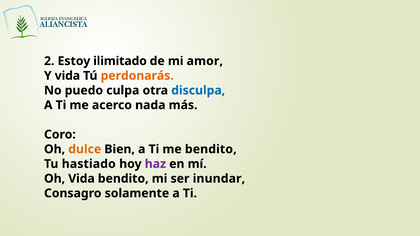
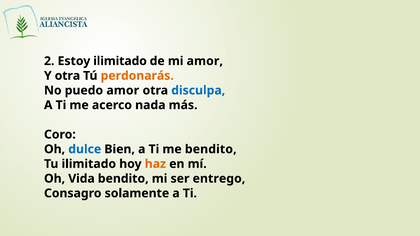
Y vida: vida -> otra
puedo culpa: culpa -> amor
dulce colour: orange -> blue
Tu hastiado: hastiado -> ilimitado
haz colour: purple -> orange
inundar: inundar -> entrego
